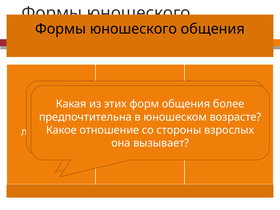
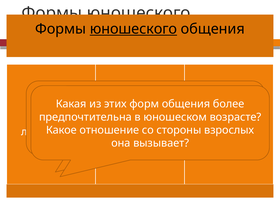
юношеского at (133, 29) underline: none -> present
